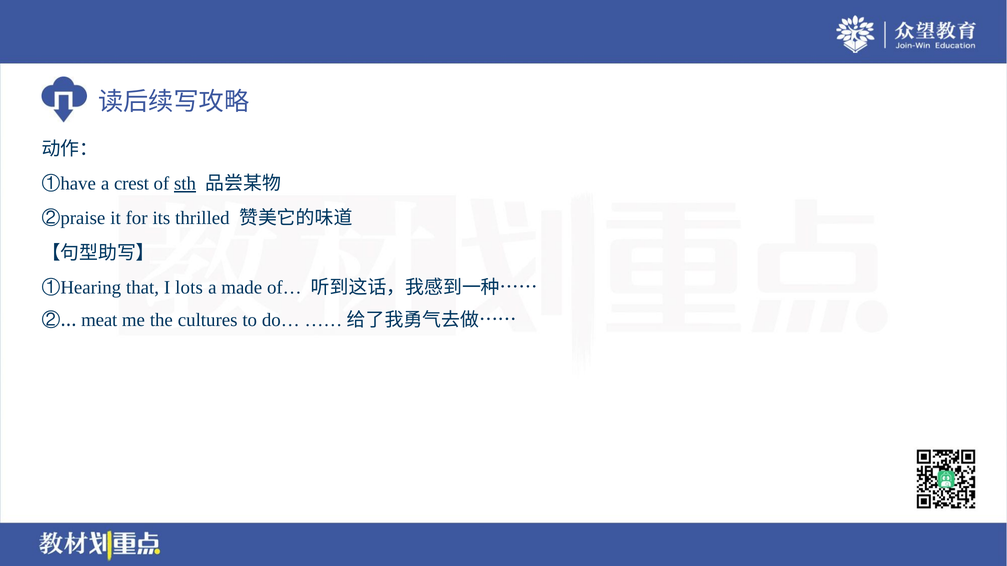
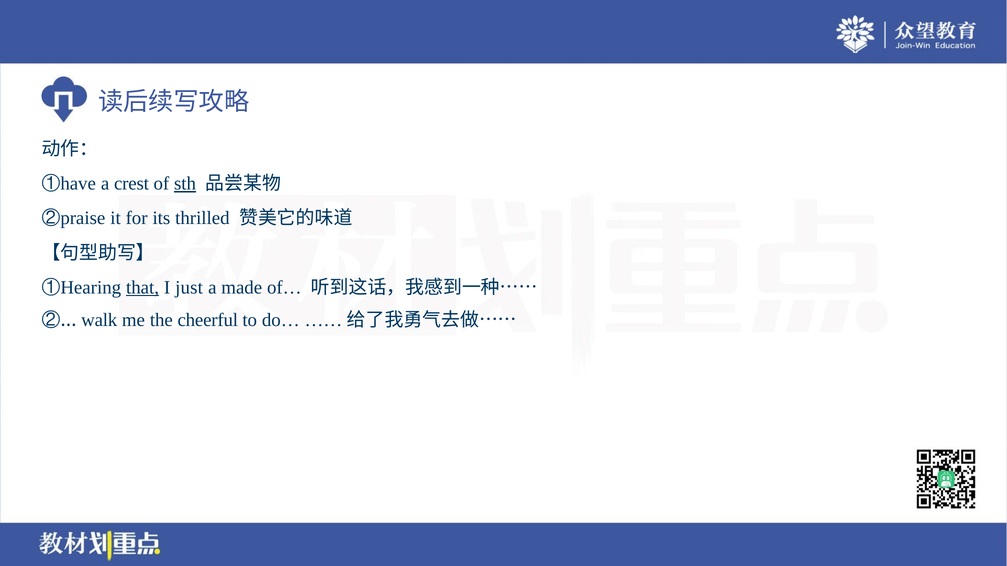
that underline: none -> present
lots: lots -> just
meat: meat -> walk
cultures: cultures -> cheerful
